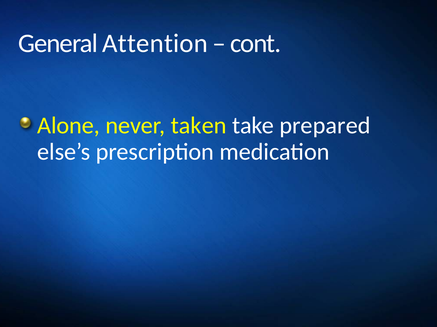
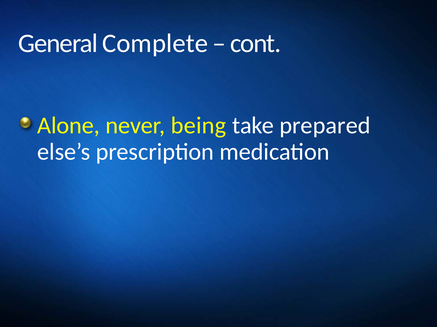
Attention: Attention -> Complete
taken: taken -> being
